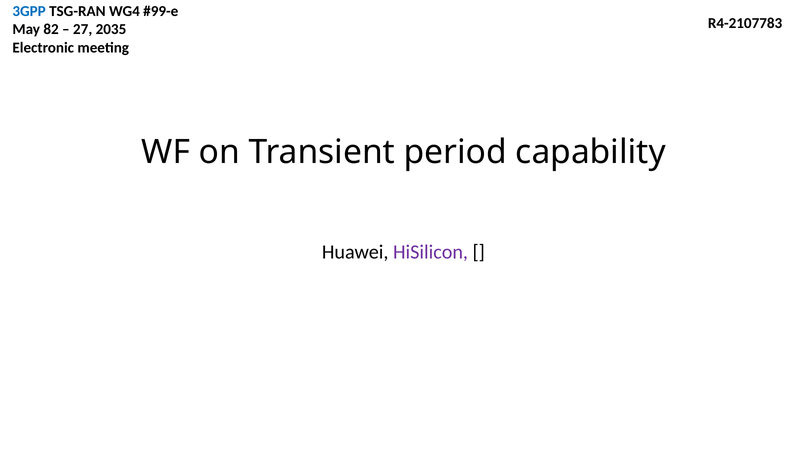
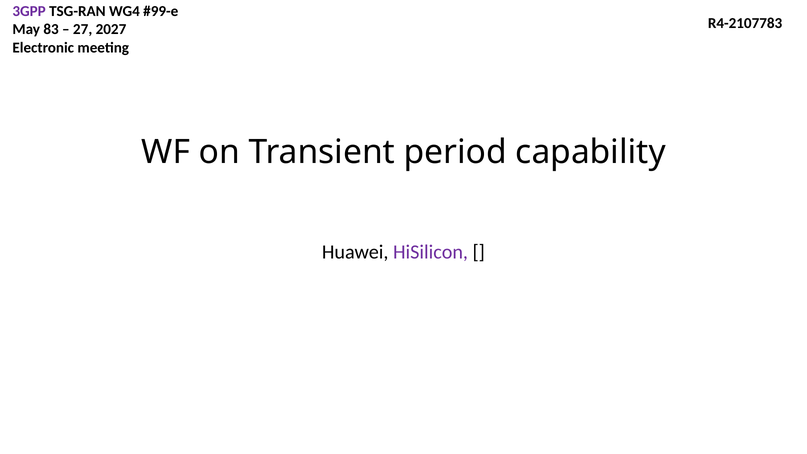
3GPP colour: blue -> purple
82: 82 -> 83
2035: 2035 -> 2027
